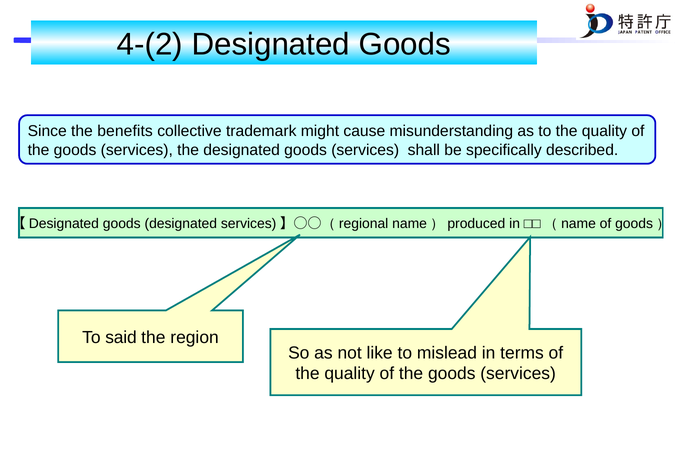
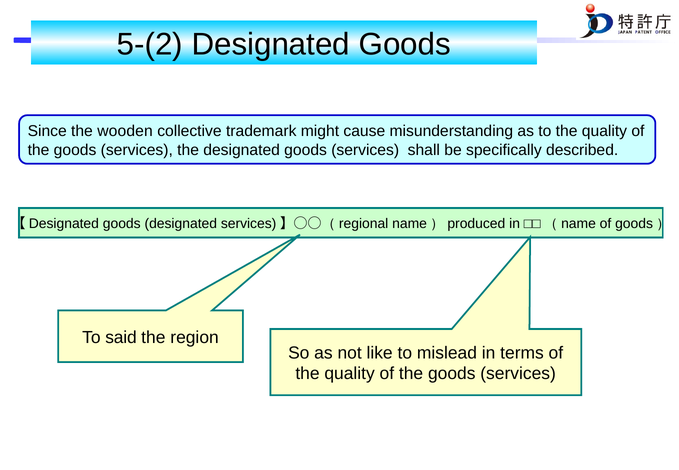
4-(2: 4-(2 -> 5-(2
benefits: benefits -> wooden
